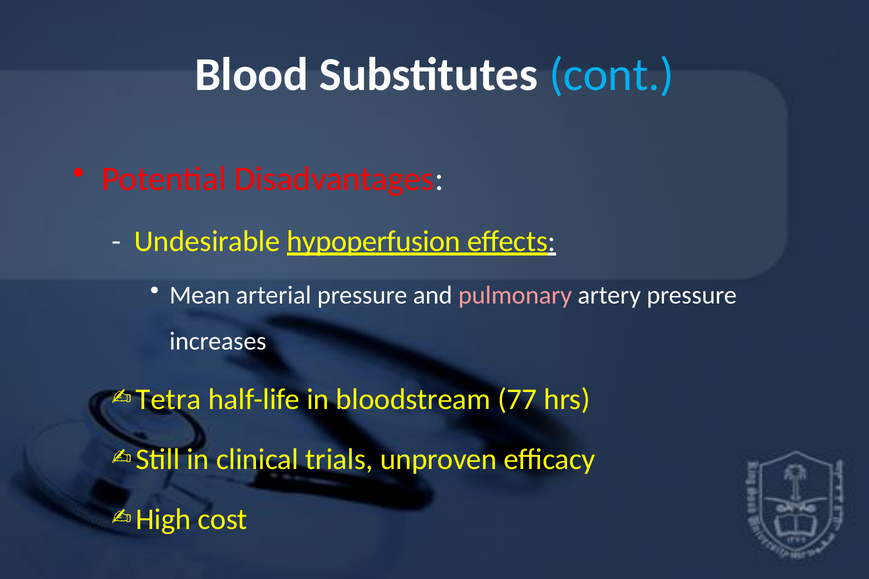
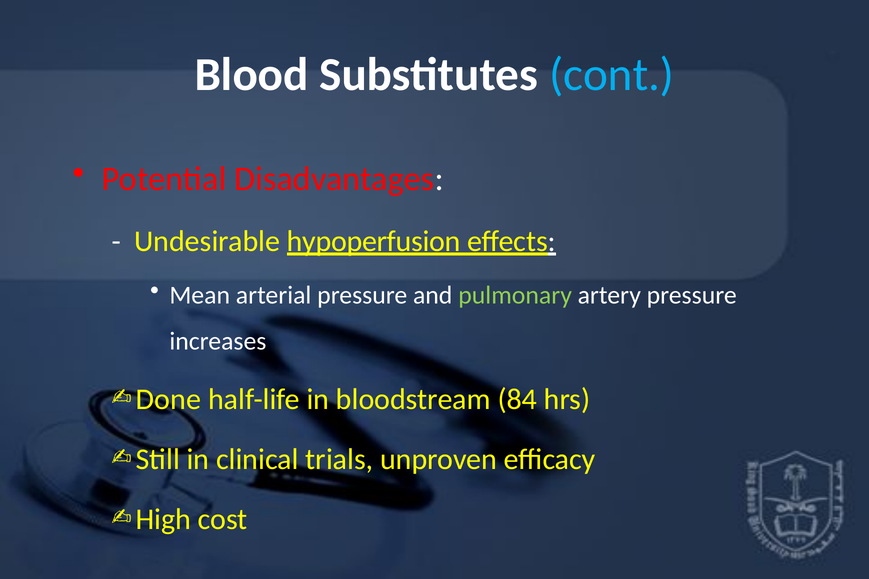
pulmonary colour: pink -> light green
Tetra: Tetra -> Done
77: 77 -> 84
